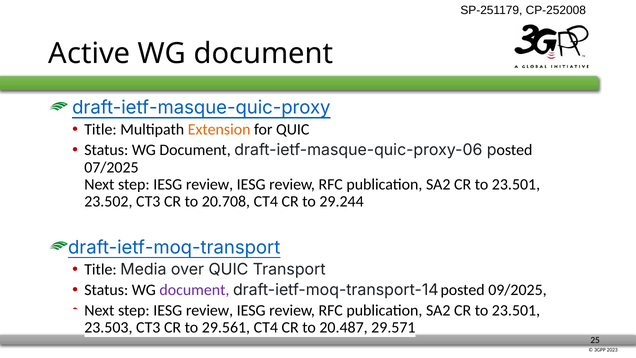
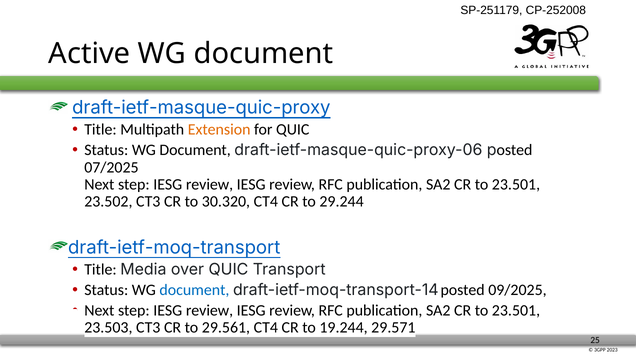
20.708: 20.708 -> 30.320
document at (194, 290) colour: purple -> blue
20.487: 20.487 -> 19.244
